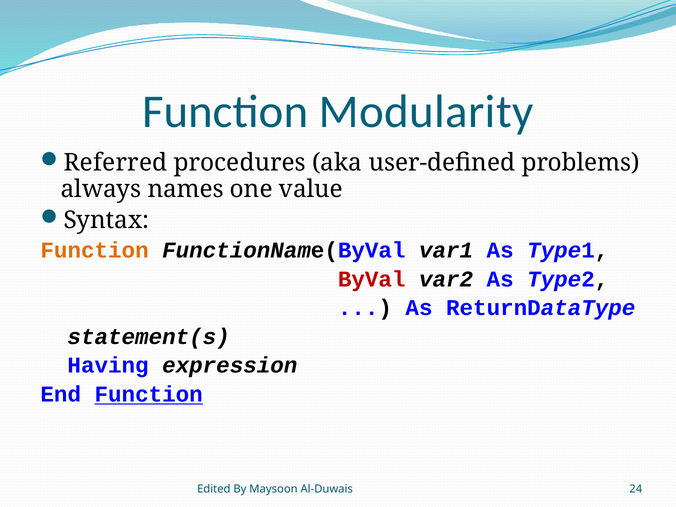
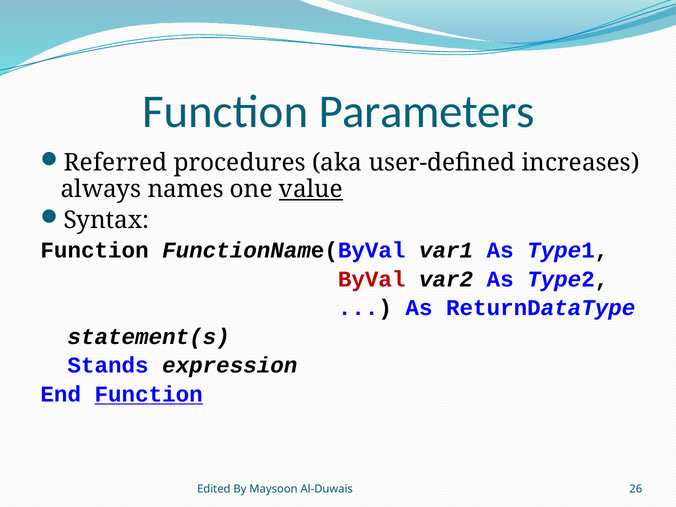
Modularity: Modularity -> Parameters
problems: problems -> increases
value underline: none -> present
Function at (95, 250) colour: orange -> black
Having: Having -> Stands
24: 24 -> 26
